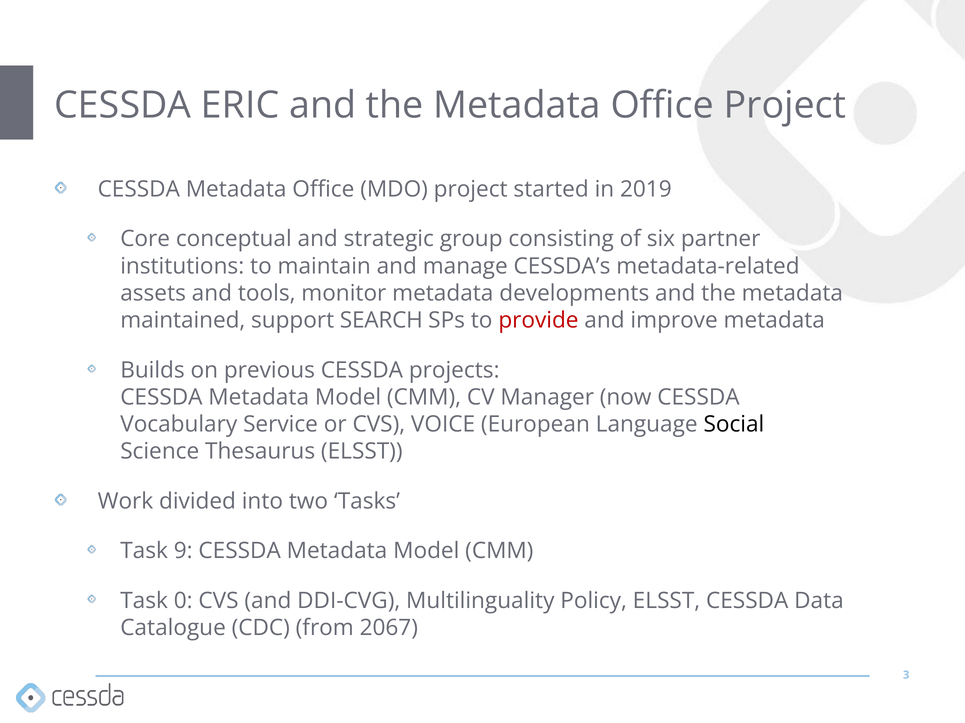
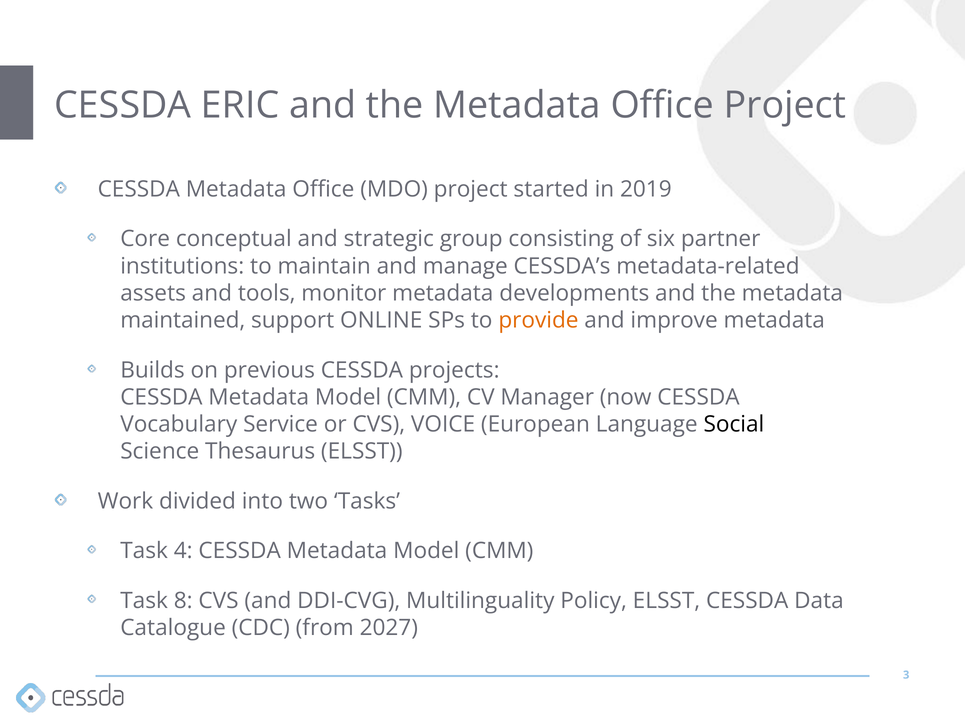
SEARCH: SEARCH -> ONLINE
provide colour: red -> orange
9: 9 -> 4
0: 0 -> 8
2067: 2067 -> 2027
